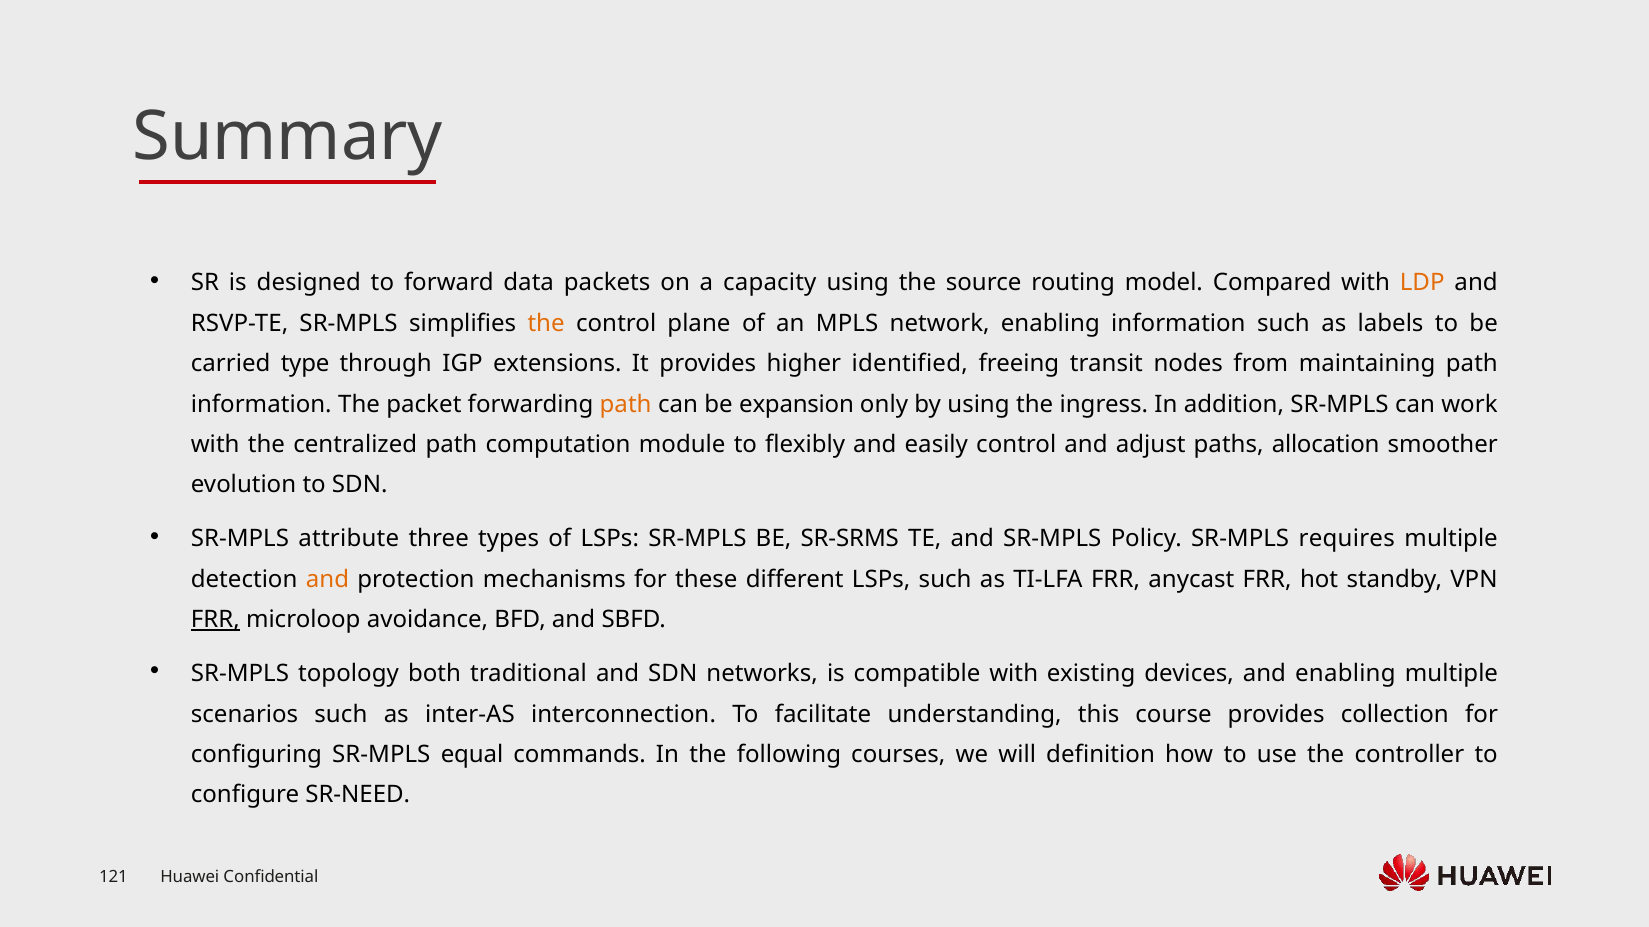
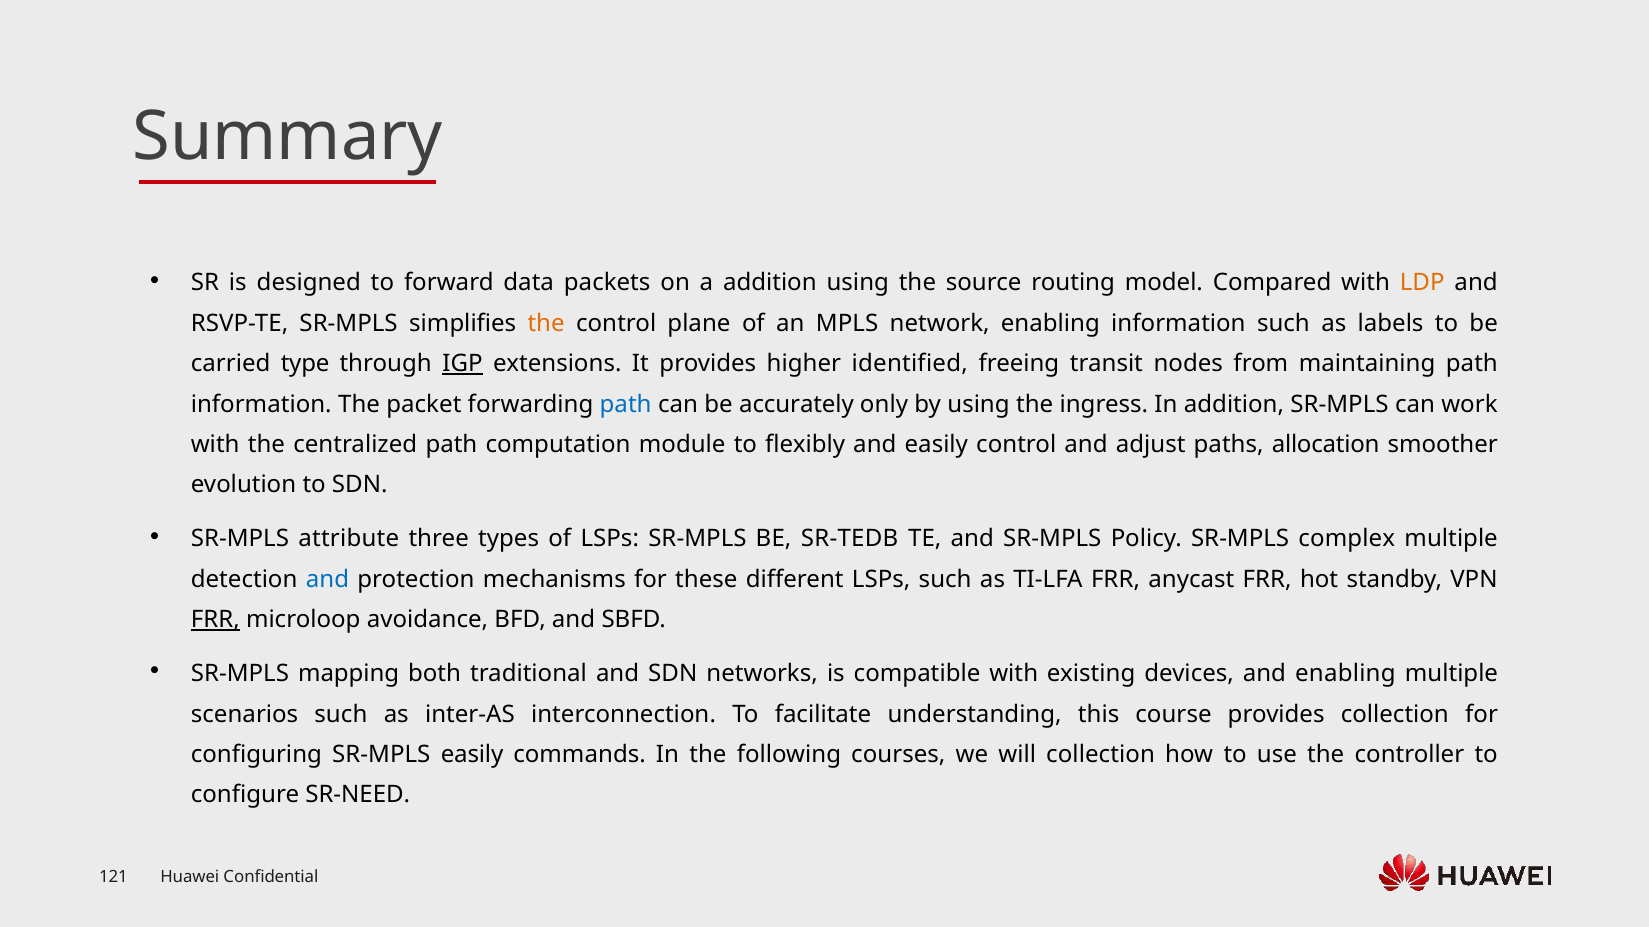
a capacity: capacity -> addition
IGP underline: none -> present
path at (626, 404) colour: orange -> blue
expansion: expansion -> accurately
SR-SRMS: SR-SRMS -> SR-TEDB
requires: requires -> complex
and at (327, 580) colour: orange -> blue
topology: topology -> mapping
SR-MPLS equal: equal -> easily
will definition: definition -> collection
